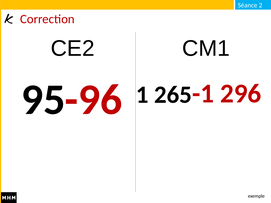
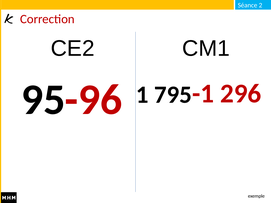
265: 265 -> 795
